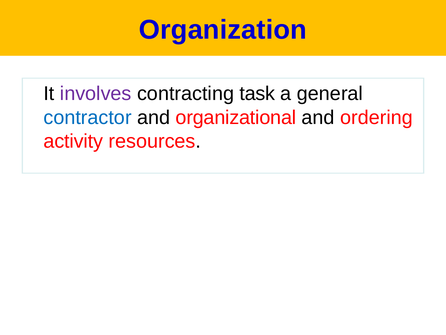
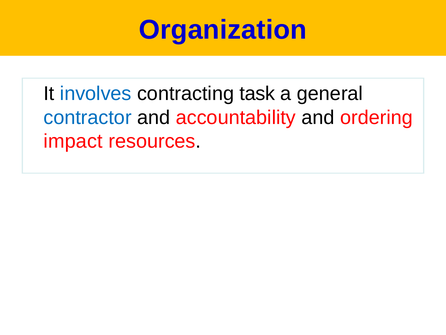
involves colour: purple -> blue
organizational: organizational -> accountability
activity: activity -> impact
